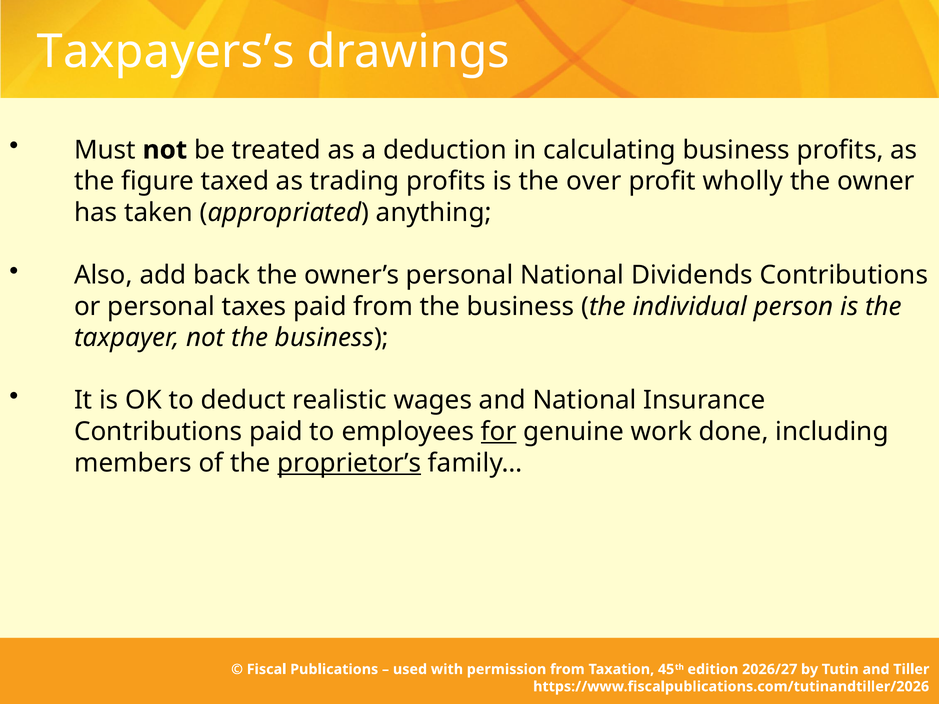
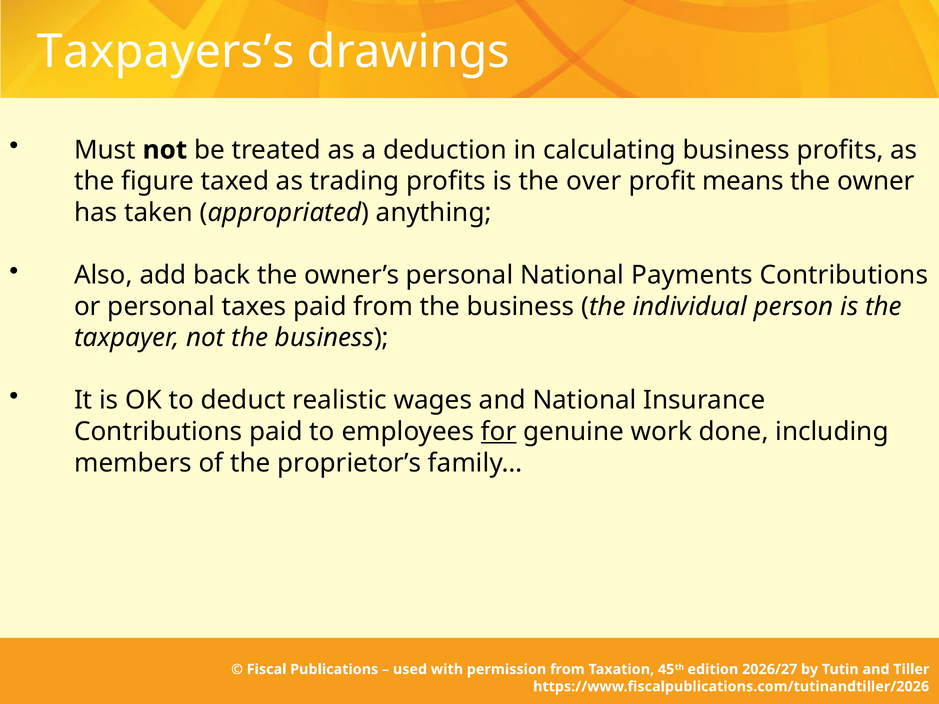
wholly: wholly -> means
Dividends: Dividends -> Payments
proprietor’s underline: present -> none
